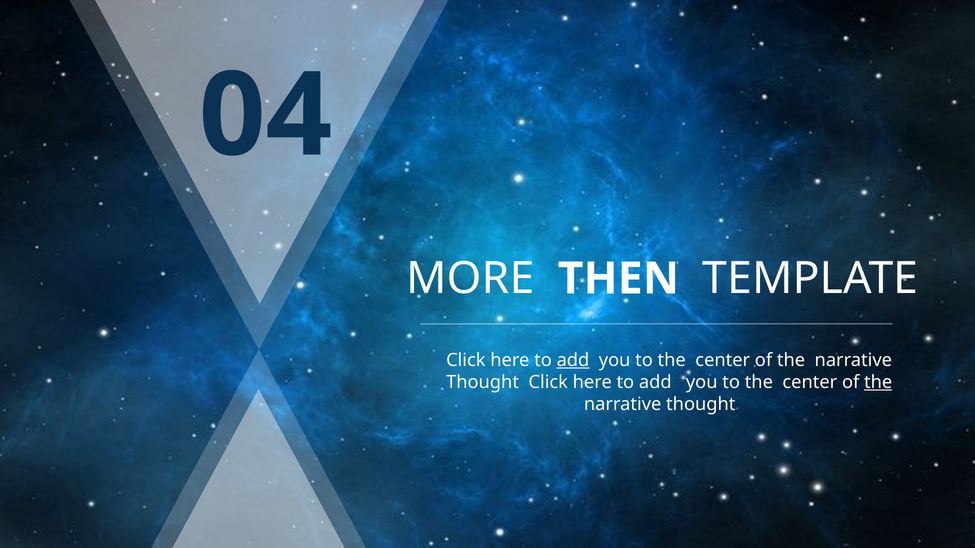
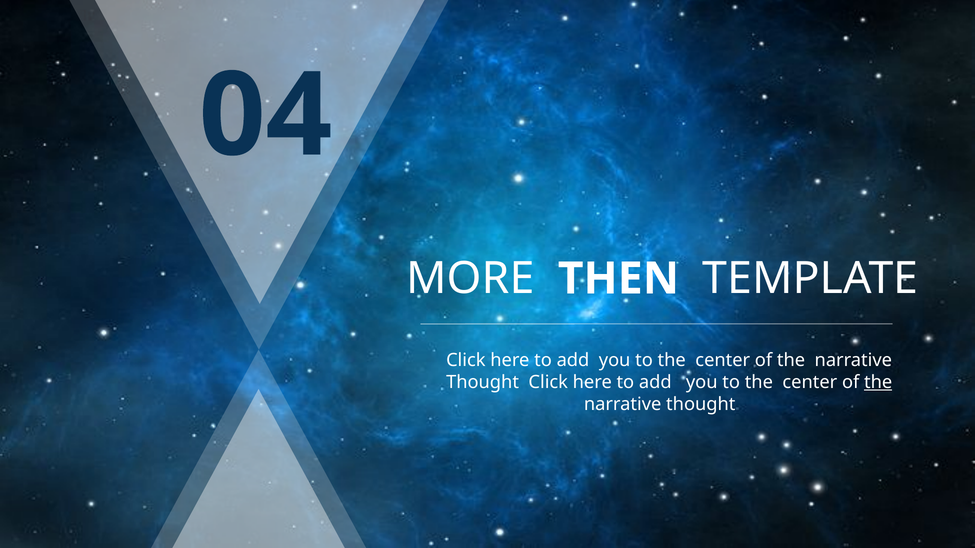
add at (573, 361) underline: present -> none
